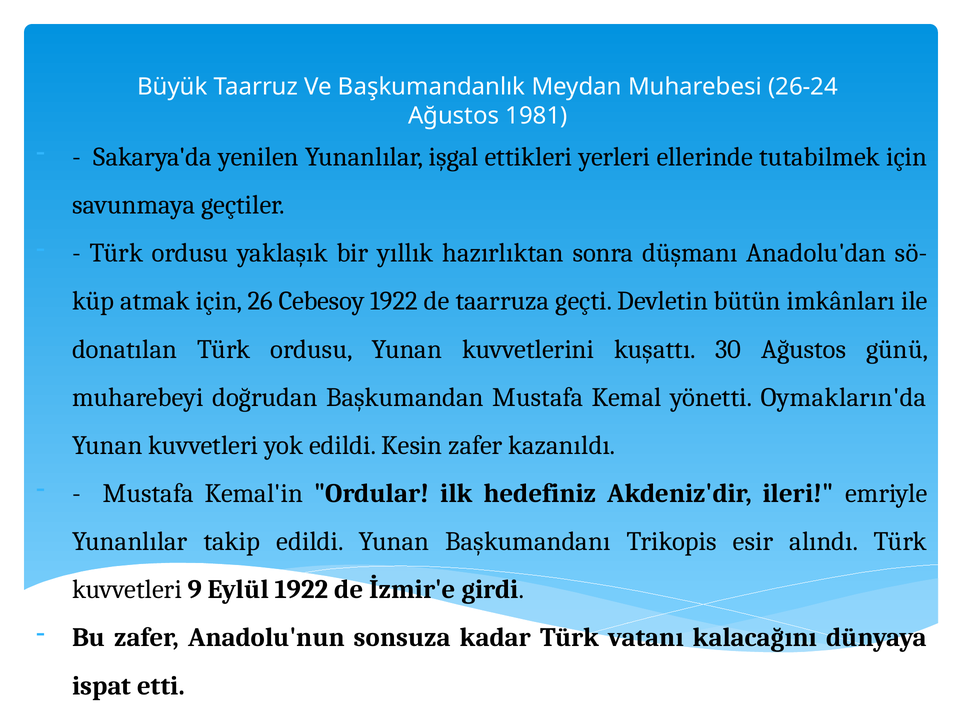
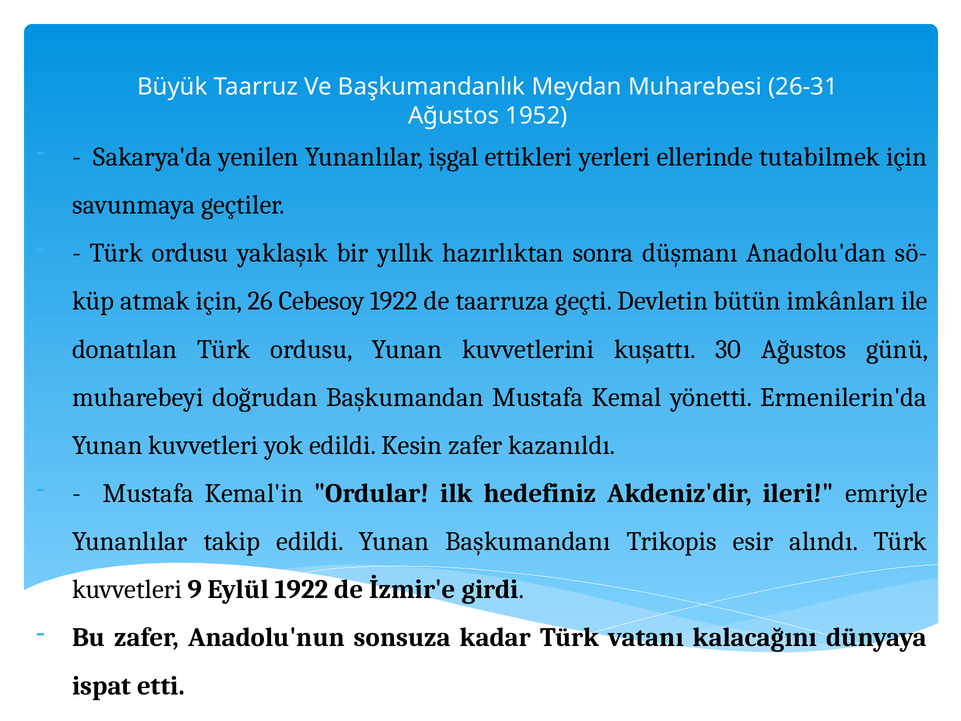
26-24: 26-24 -> 26-31
1981: 1981 -> 1952
Oymakların'da: Oymakların'da -> Ermenilerin'da
